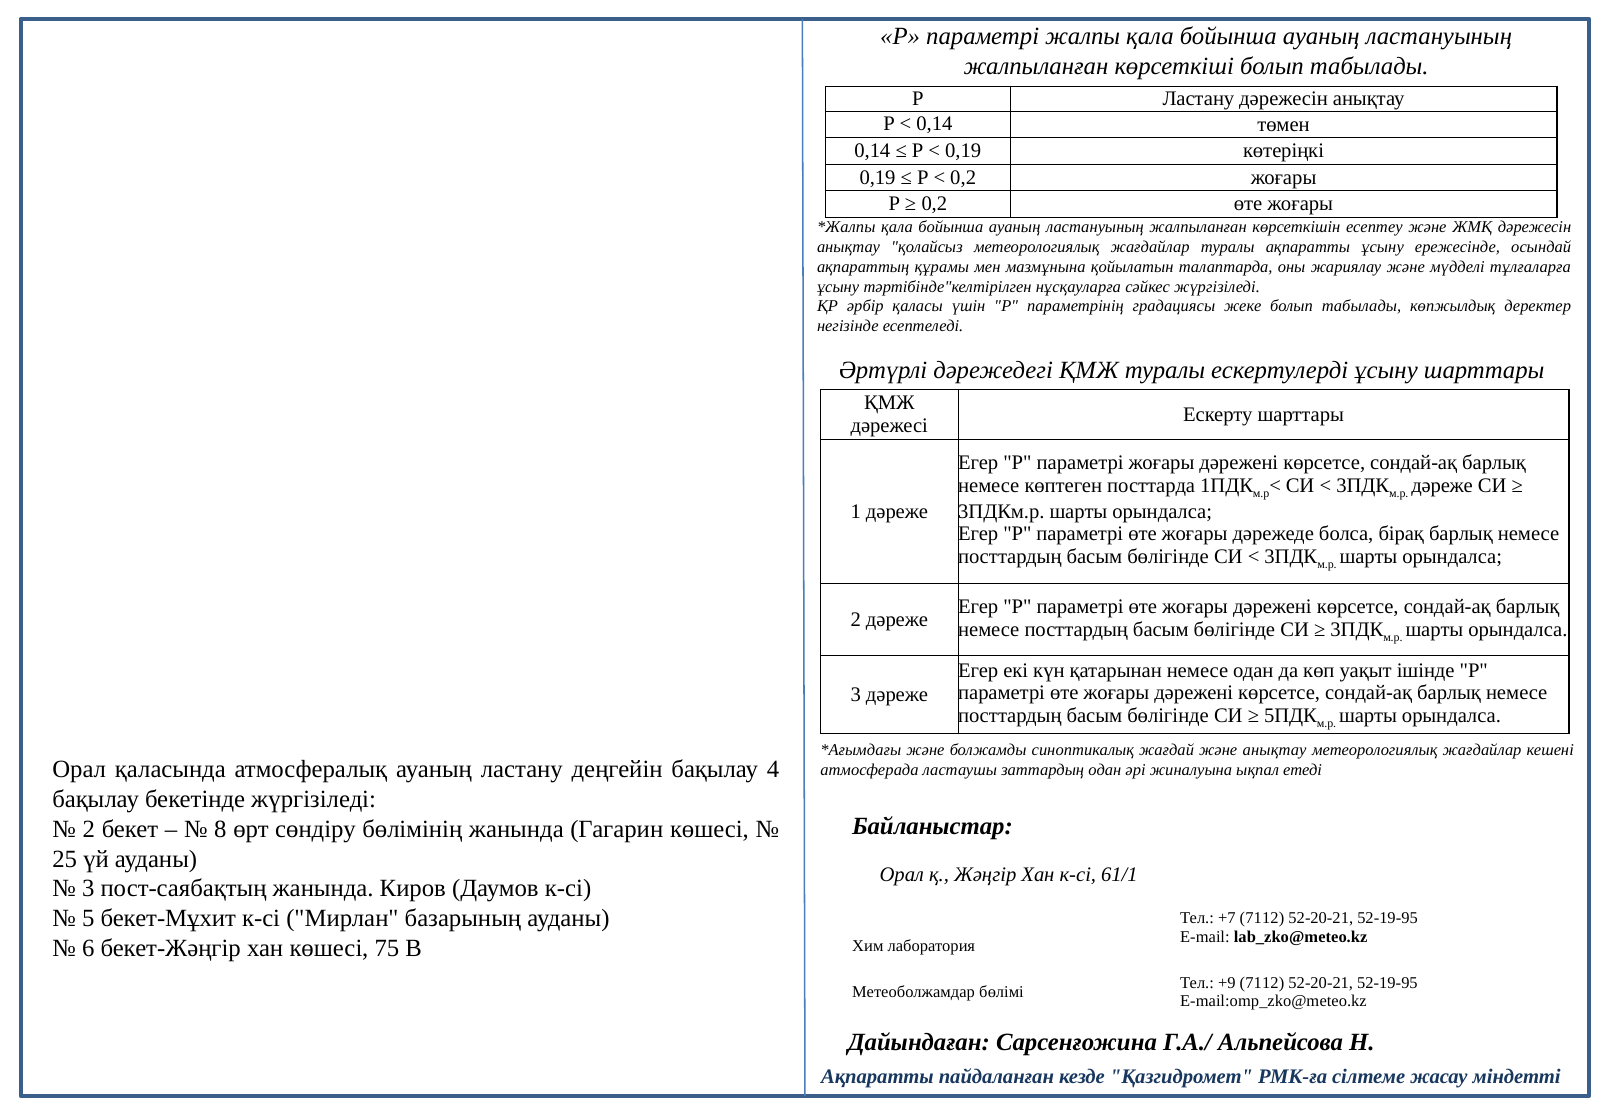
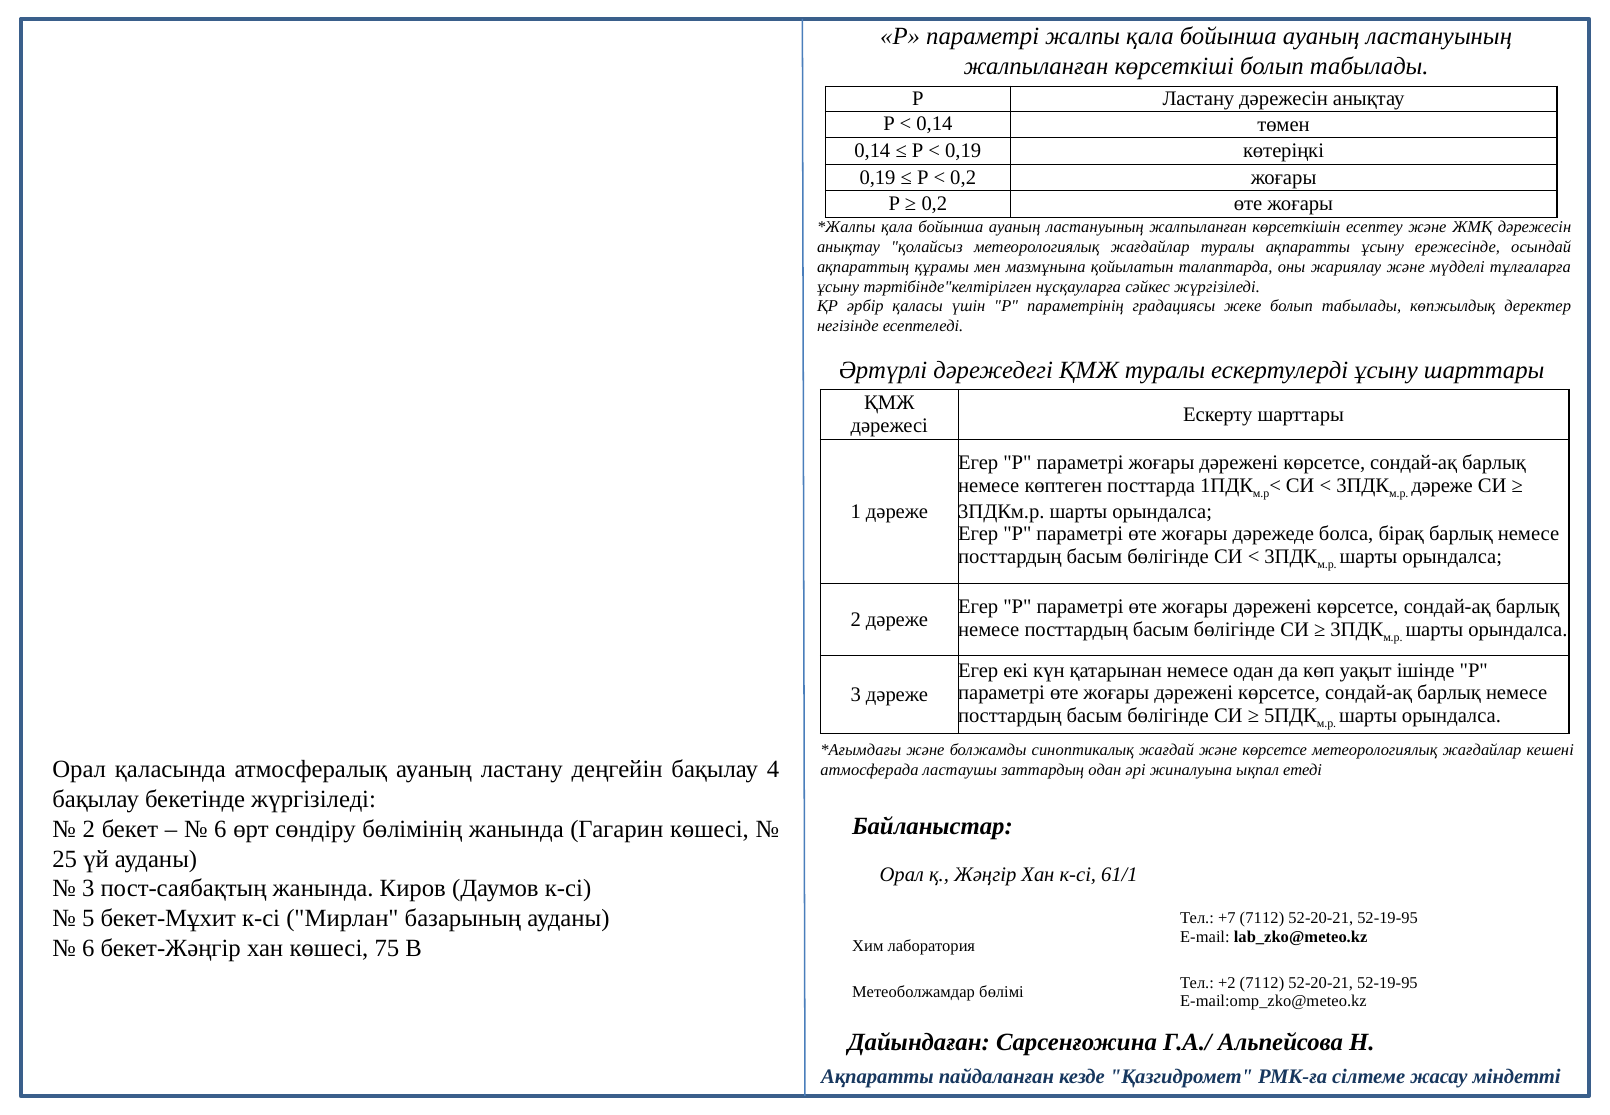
және анықтау: анықтау -> көрсетсе
8 at (220, 829): 8 -> 6
+9: +9 -> +2
